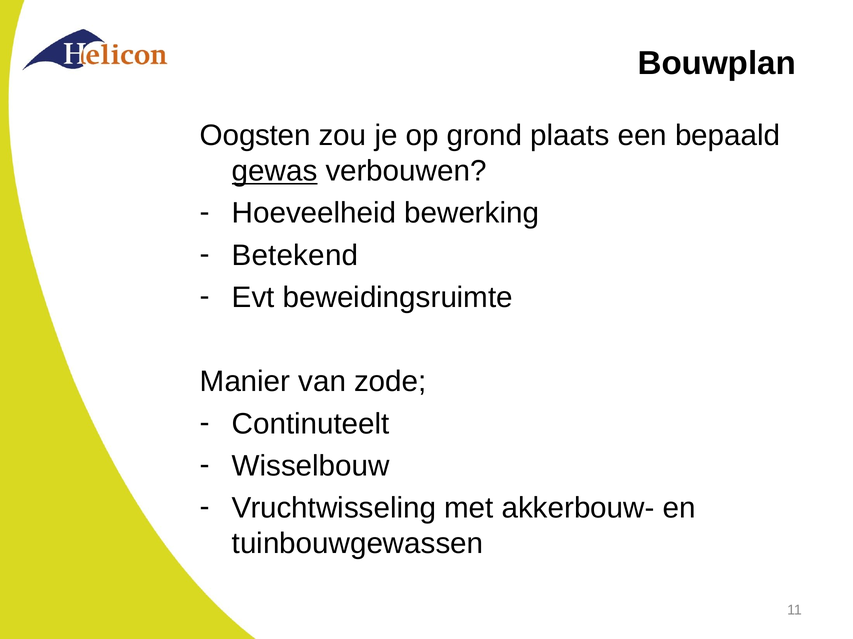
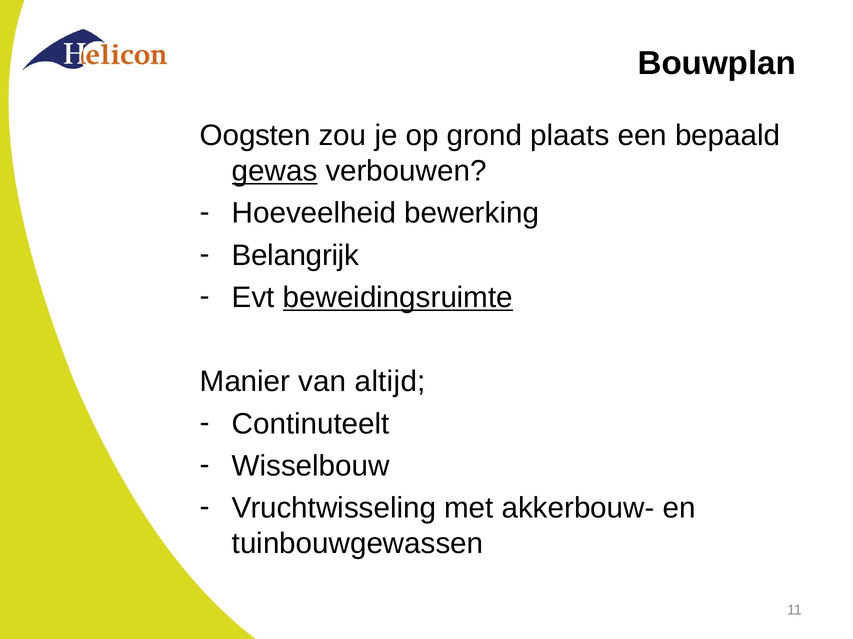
Betekend: Betekend -> Belangrijk
beweidingsruimte underline: none -> present
zode: zode -> altijd
